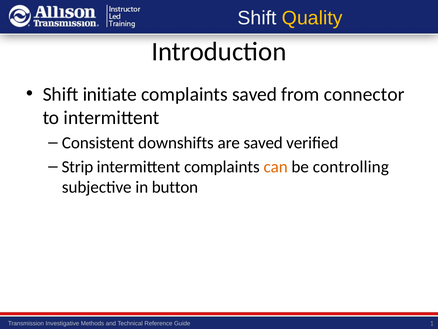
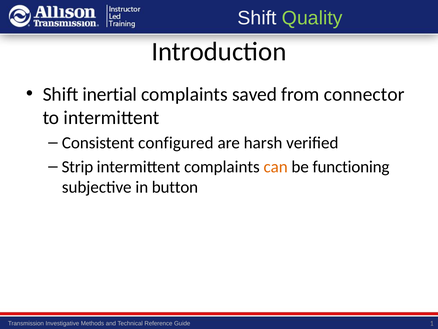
Quality colour: yellow -> light green
initiate: initiate -> inertial
downshifts: downshifts -> configured
are saved: saved -> harsh
controlling: controlling -> functioning
